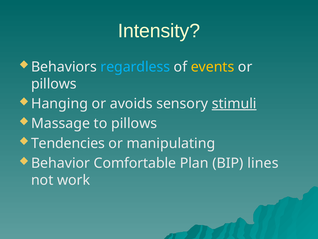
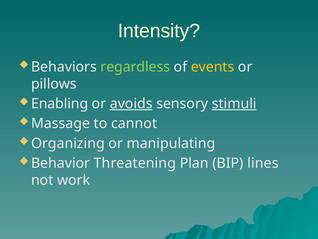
regardless colour: light blue -> light green
Hanging: Hanging -> Enabling
avoids underline: none -> present
to pillows: pillows -> cannot
Tendencies: Tendencies -> Organizing
Comfortable: Comfortable -> Threatening
